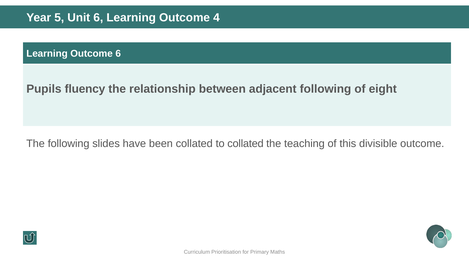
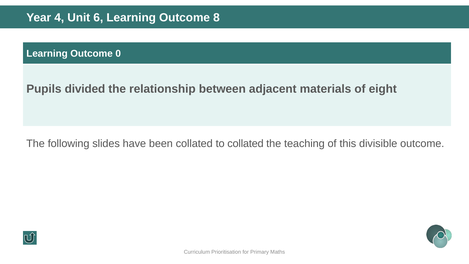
5: 5 -> 4
4: 4 -> 8
Outcome 6: 6 -> 0
fluency: fluency -> divided
adjacent following: following -> materials
